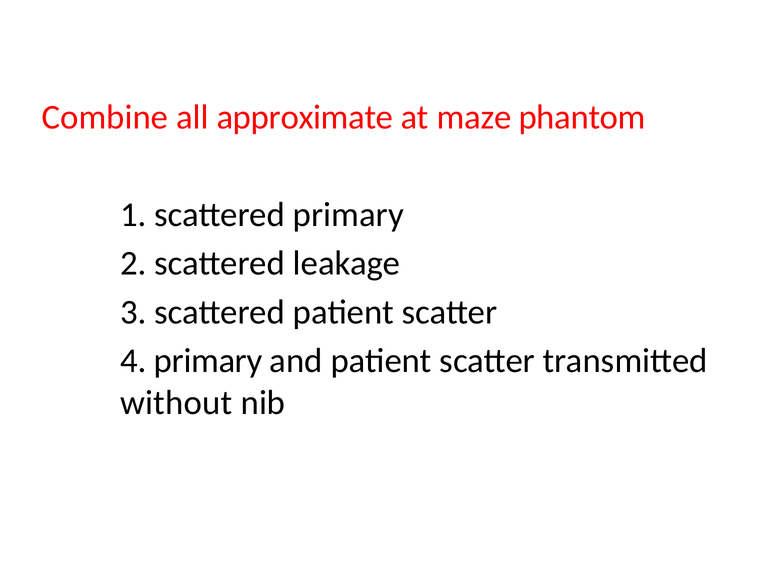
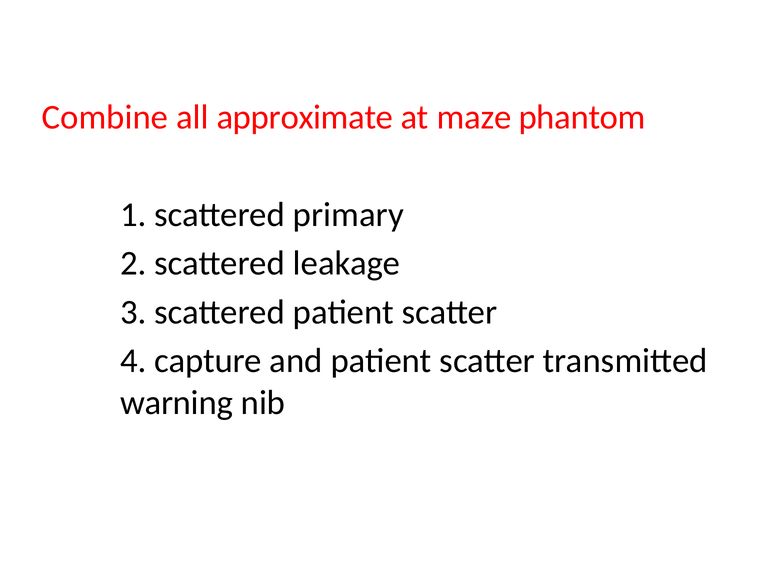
4 primary: primary -> capture
without: without -> warning
